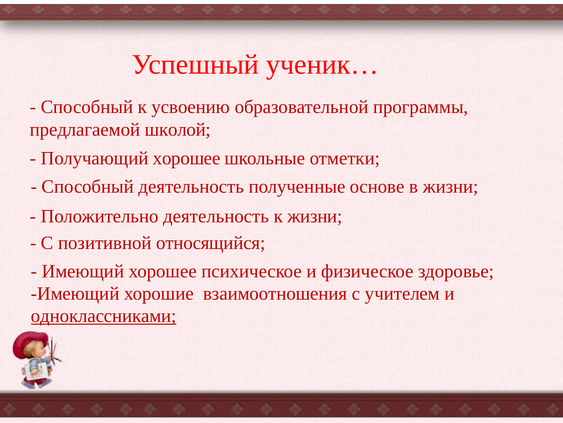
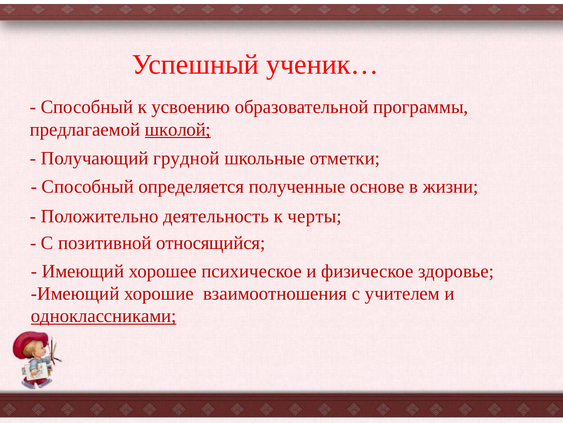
школой underline: none -> present
Получающий хорошее: хорошее -> грудной
Способный деятельность: деятельность -> определяется
к жизни: жизни -> черты
